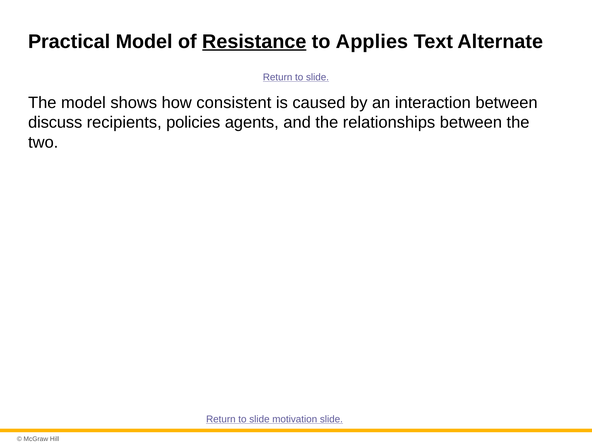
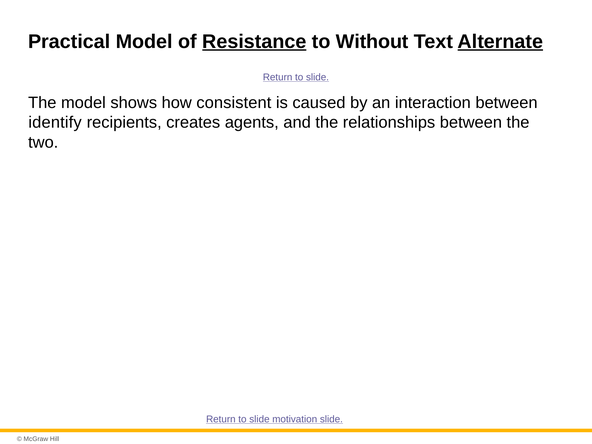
Applies: Applies -> Without
Alternate underline: none -> present
discuss: discuss -> identify
policies: policies -> creates
